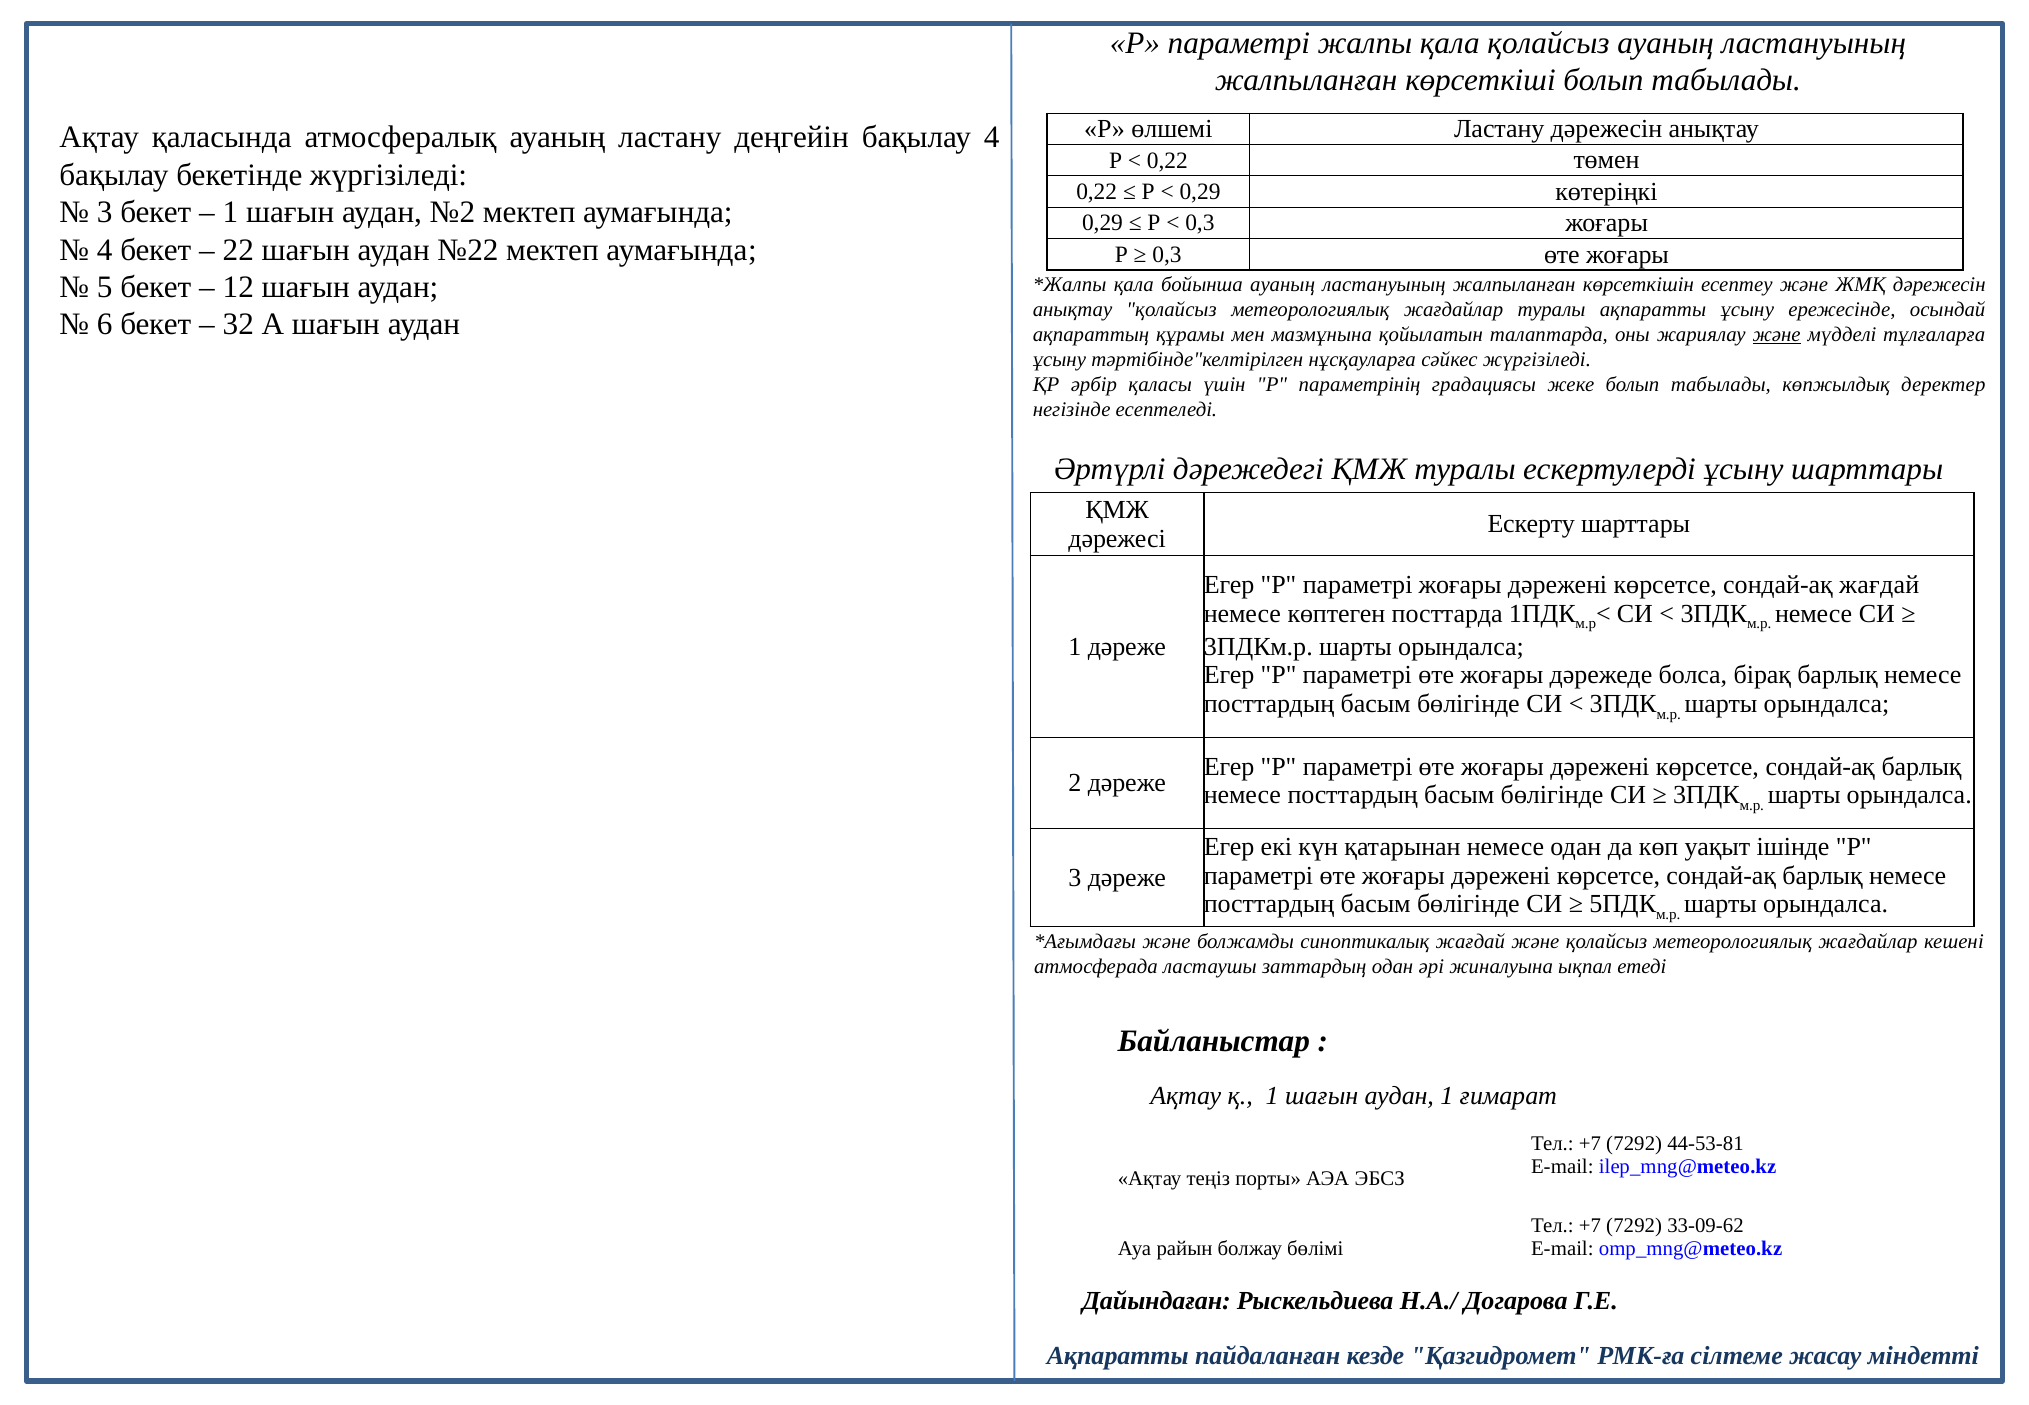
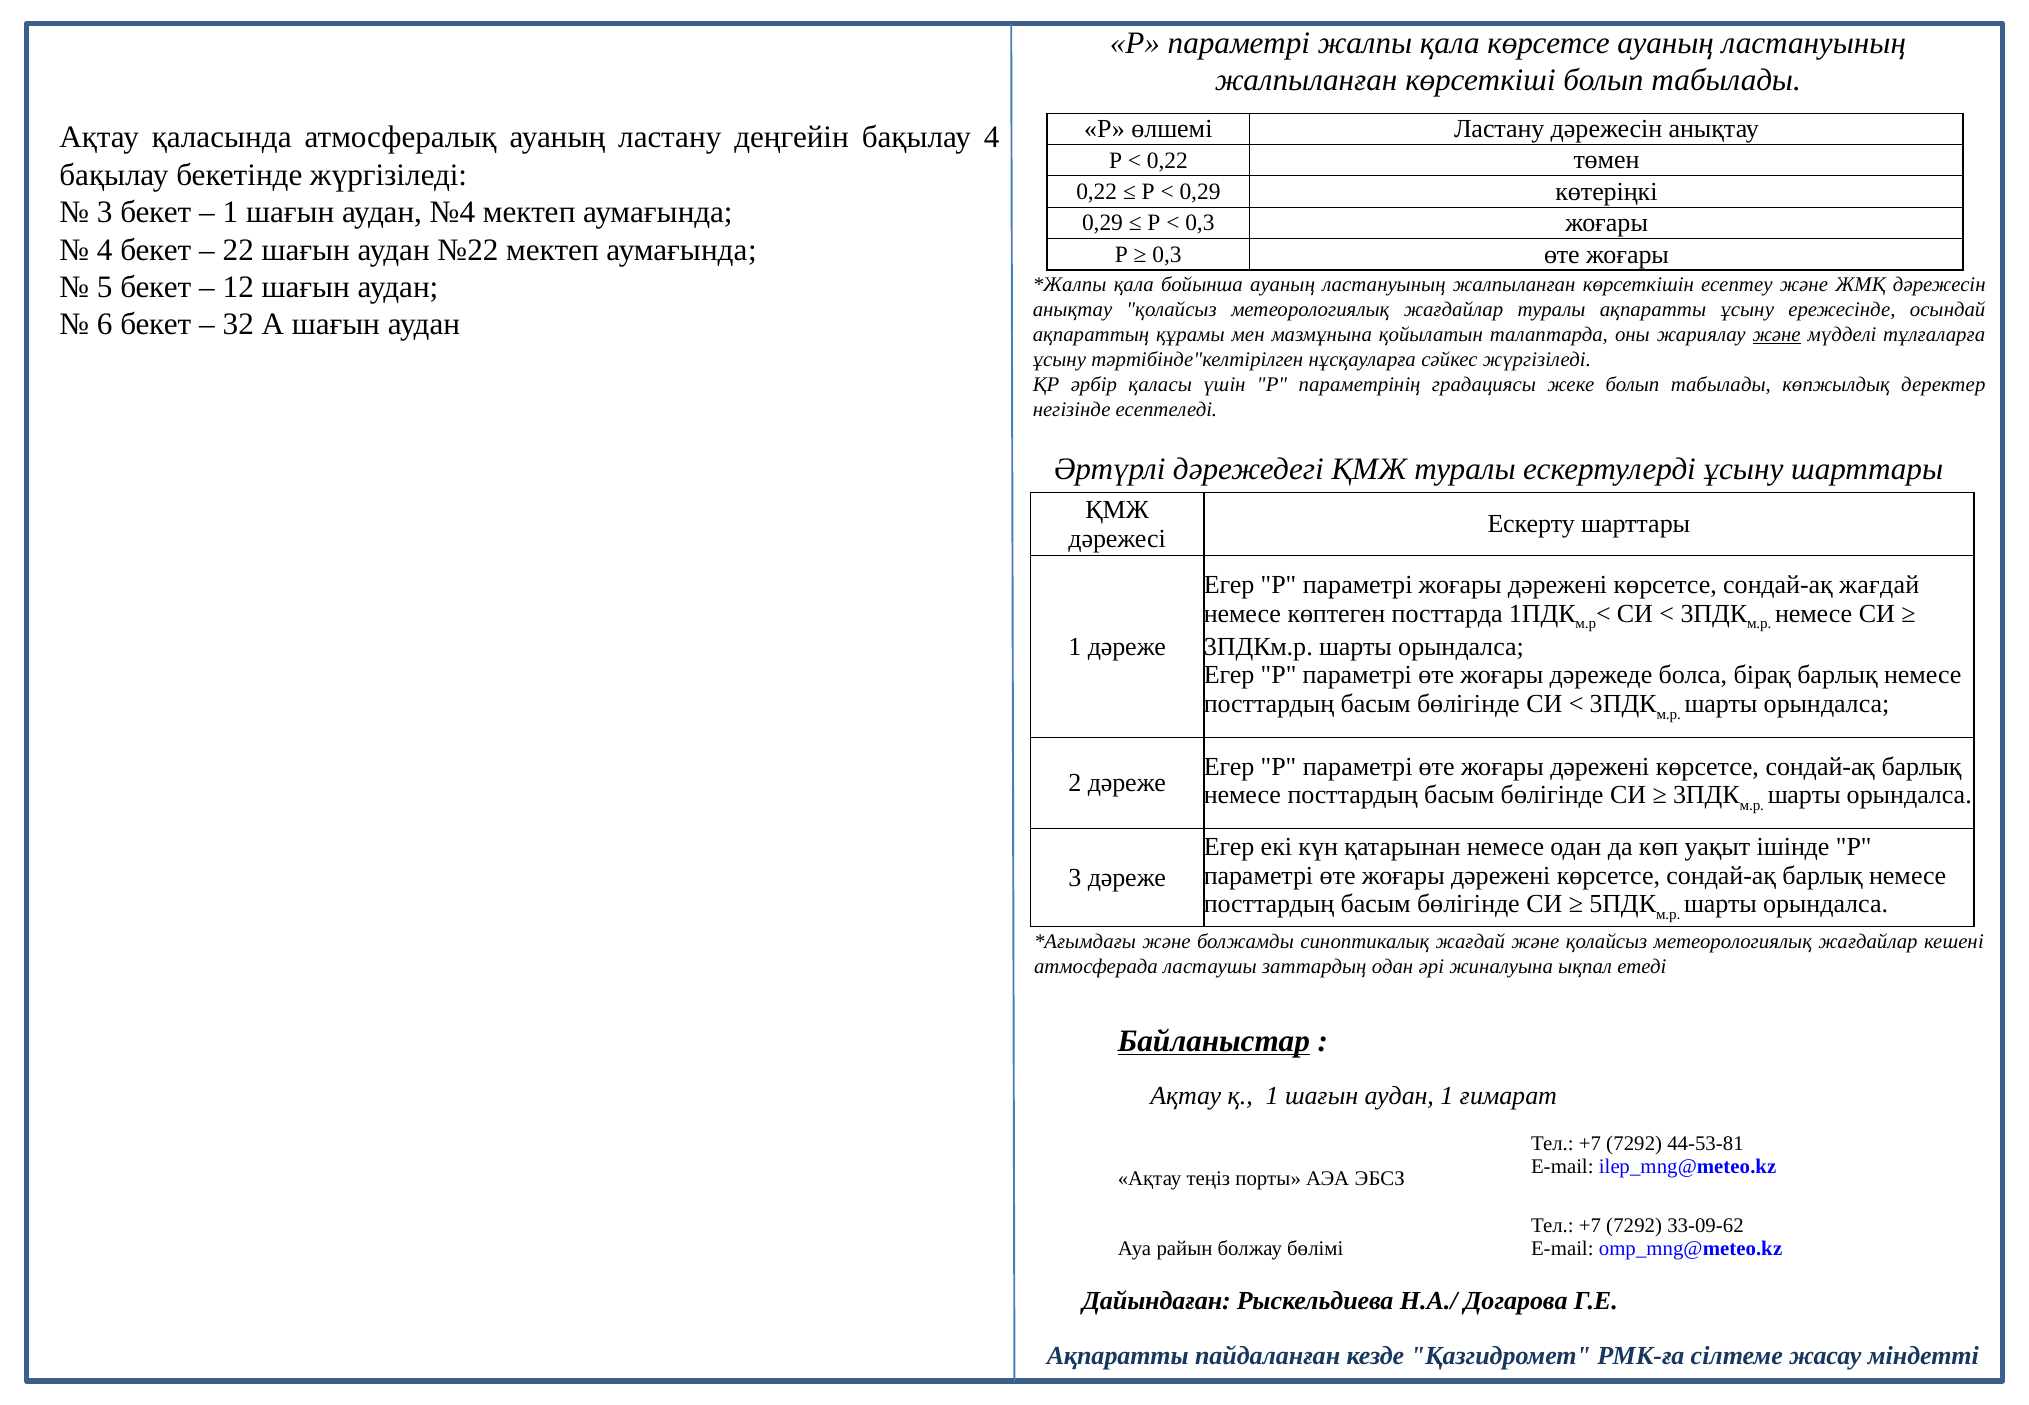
қала қолайсыз: қолайсыз -> көрсетсе
№2: №2 -> №4
Байланыстар underline: none -> present
